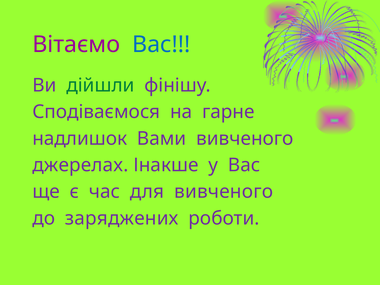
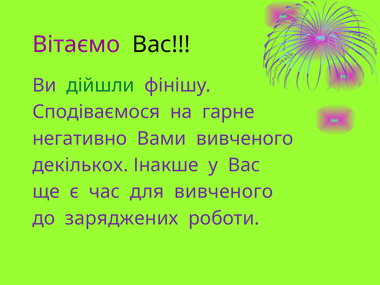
Вас at (161, 45) colour: blue -> black
надлишок: надлишок -> негативно
джерелах: джерелах -> декількох
